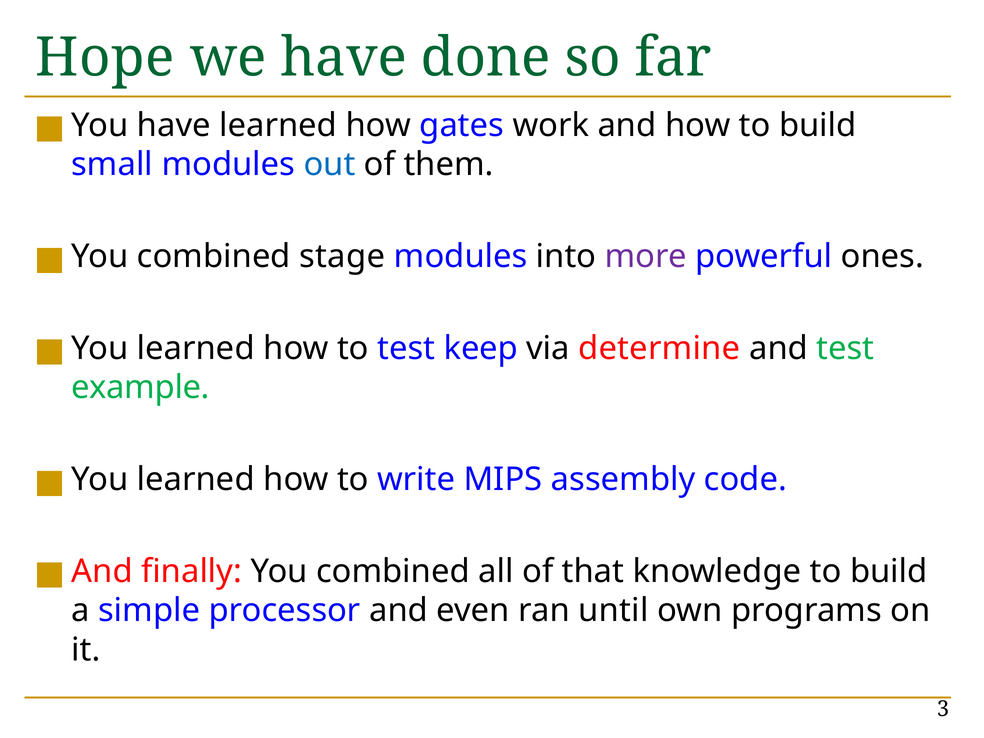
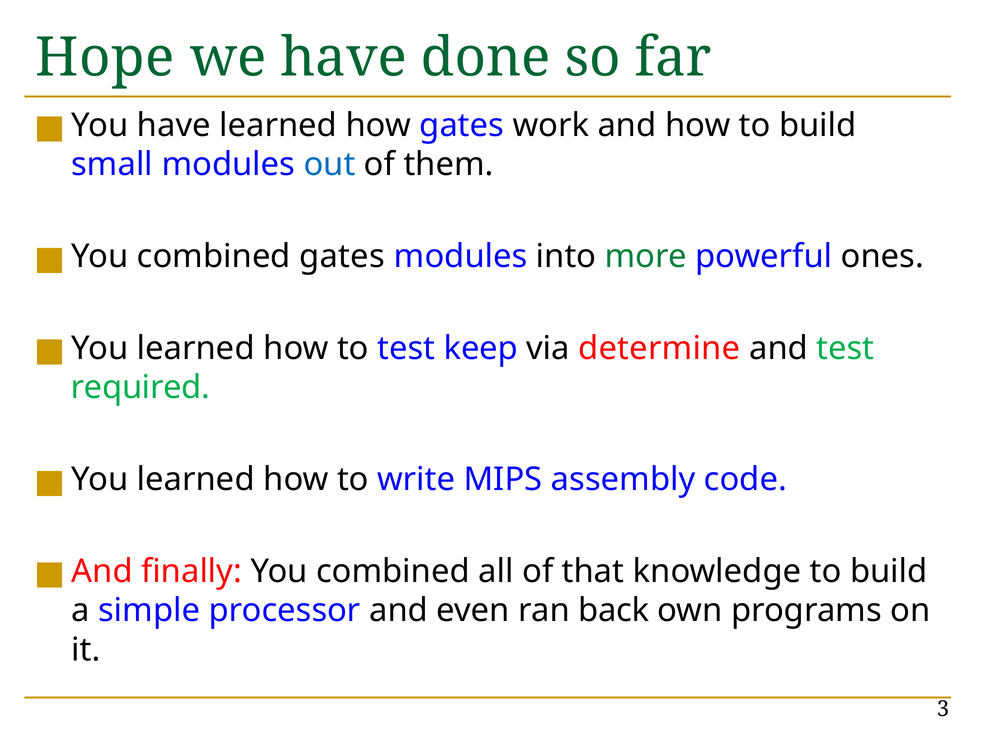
combined stage: stage -> gates
more colour: purple -> green
example: example -> required
until: until -> back
